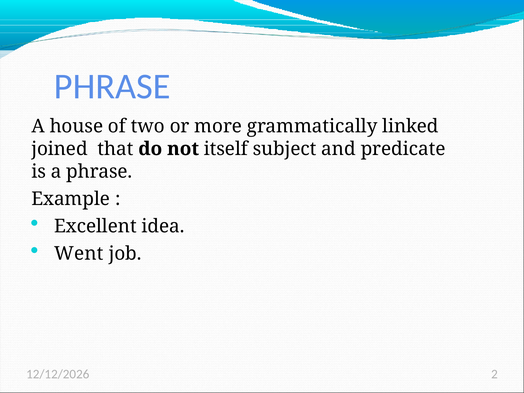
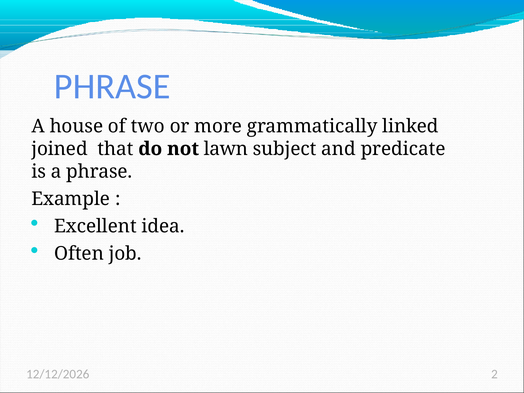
itself: itself -> lawn
Went: Went -> Often
